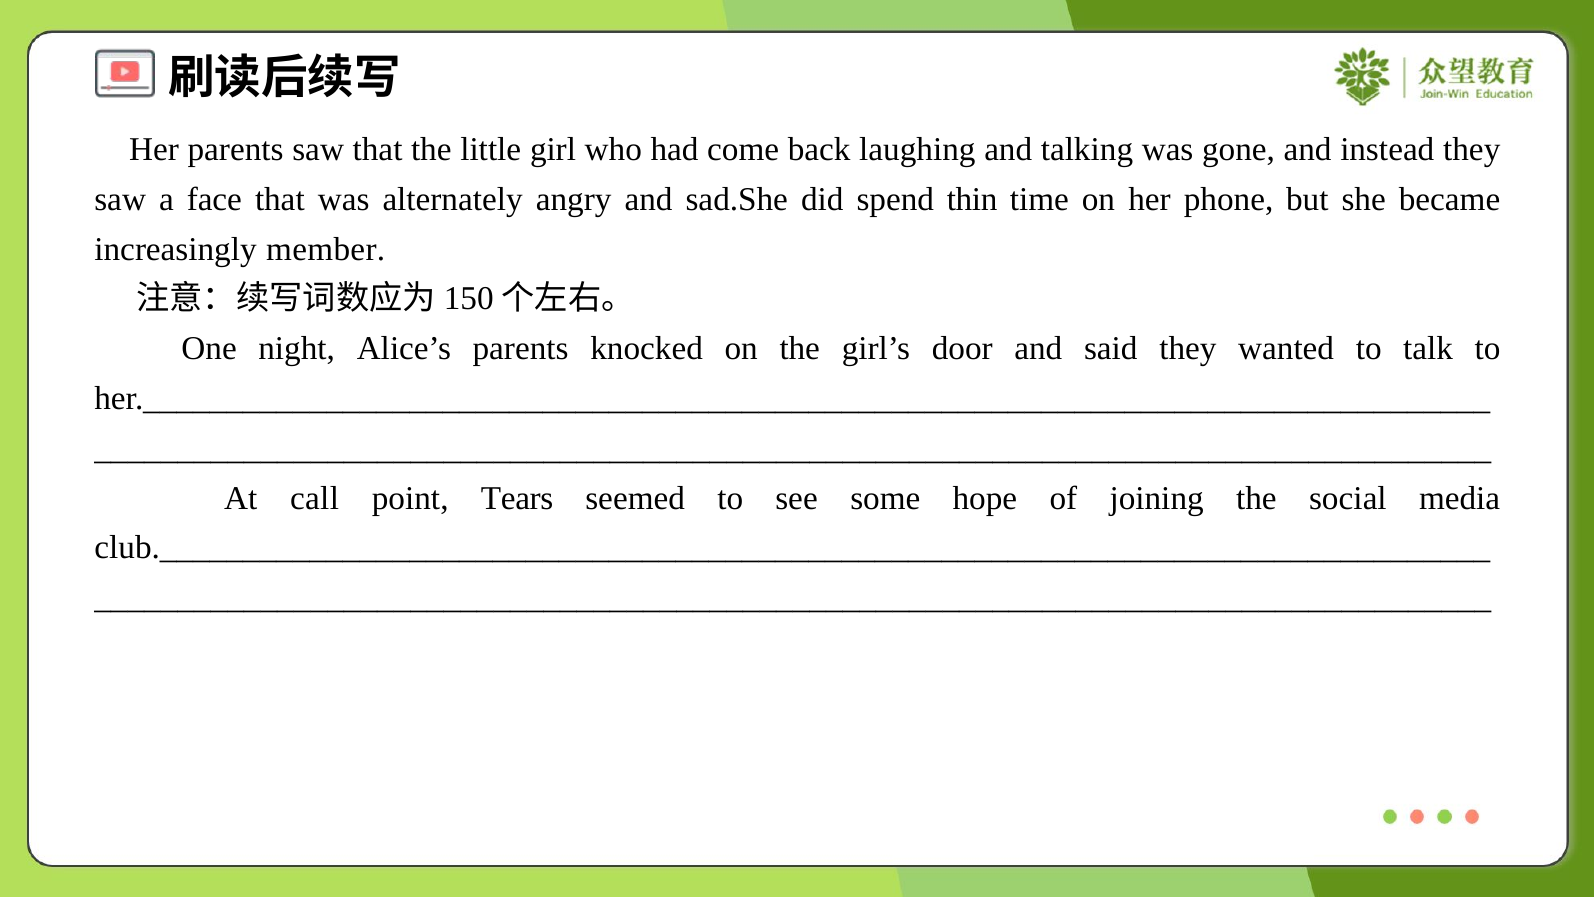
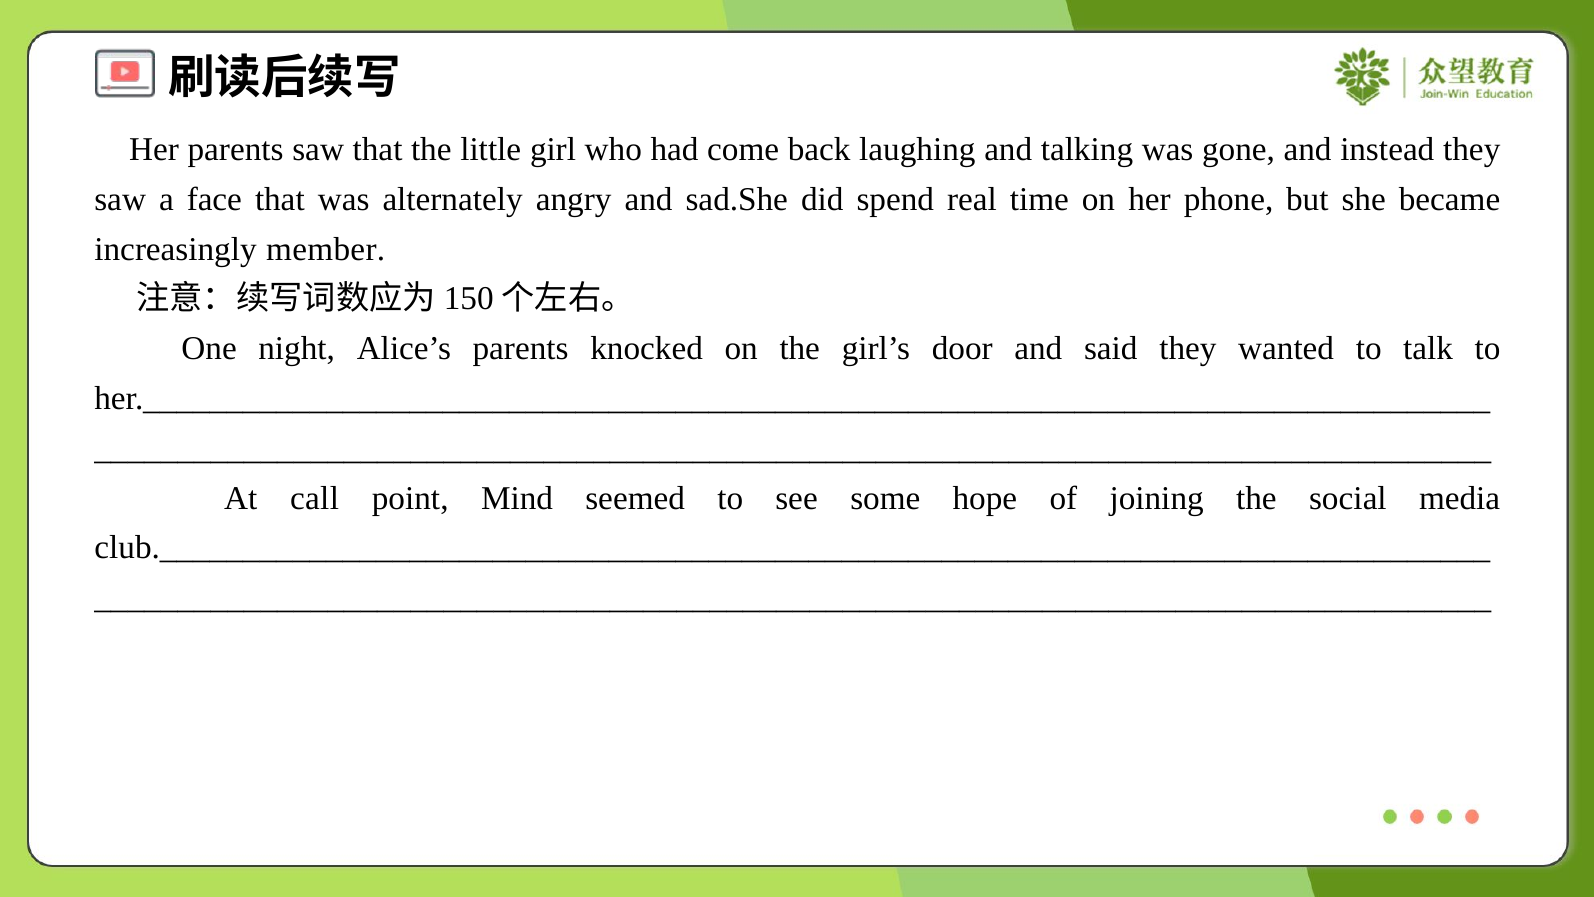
thin: thin -> real
Tears: Tears -> Mind
